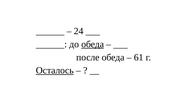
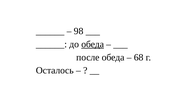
24: 24 -> 98
61: 61 -> 68
Осталось underline: present -> none
